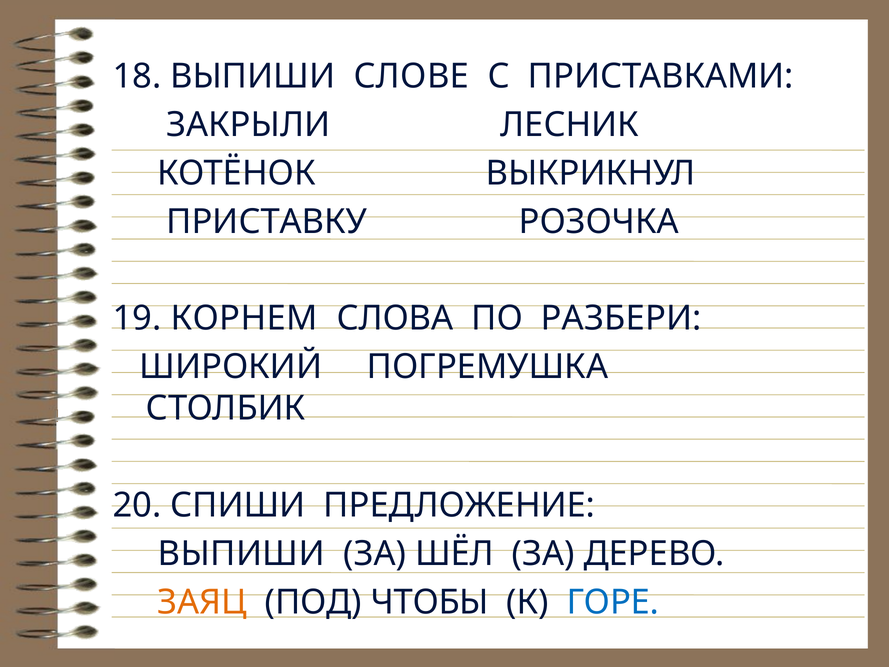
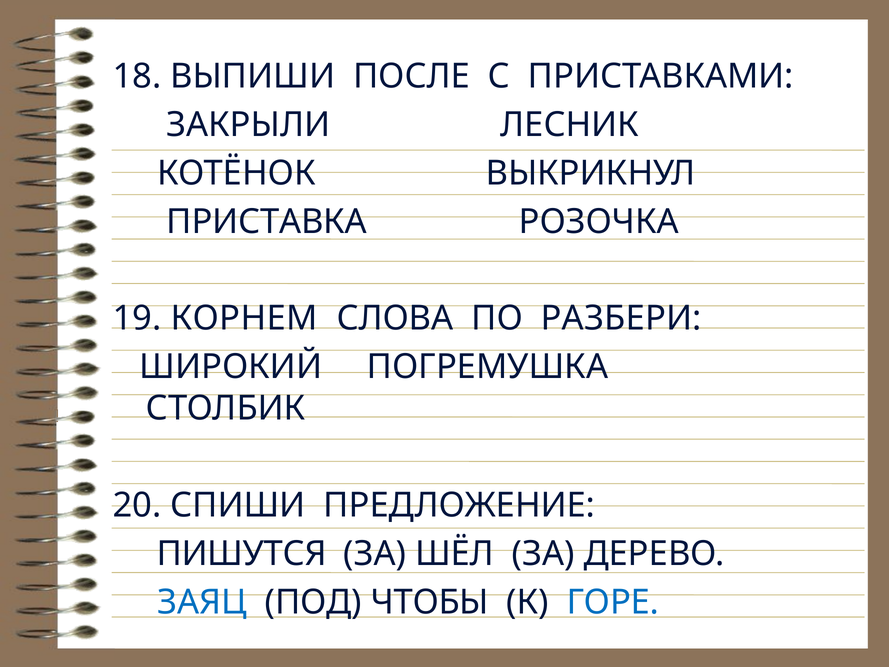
СЛОВЕ: СЛОВЕ -> ПОСЛЕ
ПРИСТАВКУ: ПРИСТАВКУ -> ПРИСТАВКА
ВЫПИШИ at (241, 554): ВЫПИШИ -> ПИШУТСЯ
ЗАЯЦ colour: orange -> blue
